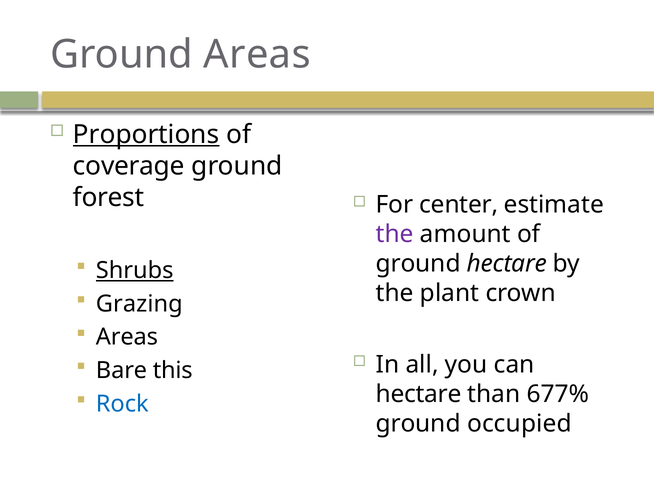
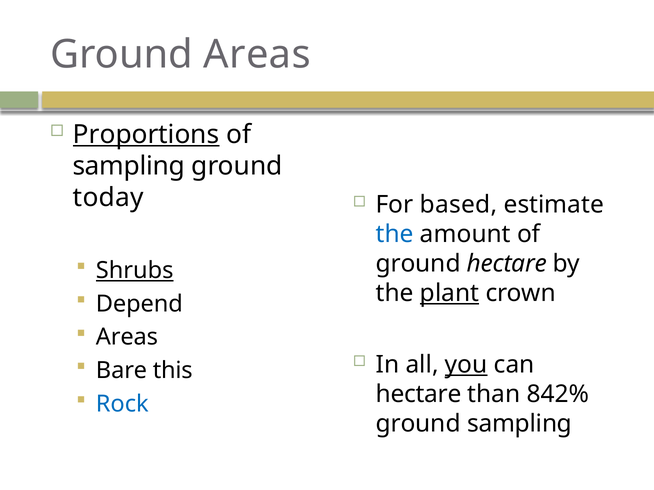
coverage at (129, 166): coverage -> sampling
forest: forest -> today
center: center -> based
the at (395, 234) colour: purple -> blue
plant underline: none -> present
Grazing: Grazing -> Depend
you underline: none -> present
677%: 677% -> 842%
ground occupied: occupied -> sampling
